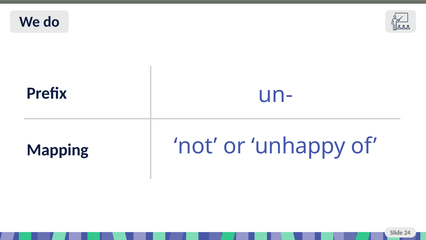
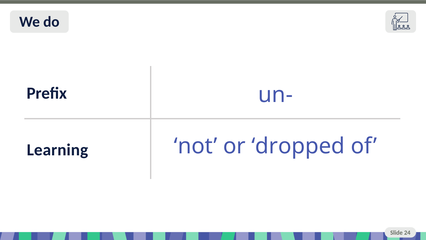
Mapping: Mapping -> Learning
unhappy: unhappy -> dropped
